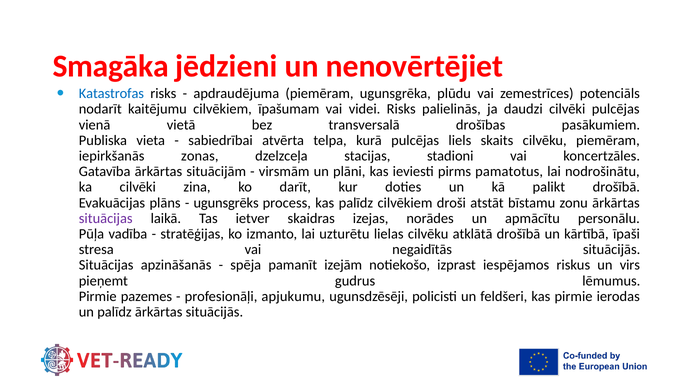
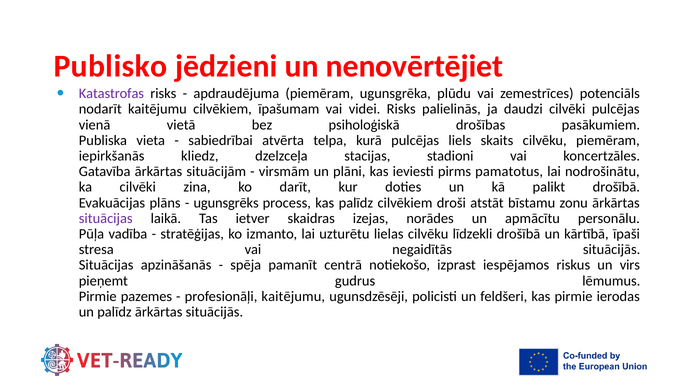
Smagāka: Smagāka -> Publisko
Katastrofas colour: blue -> purple
transversalā: transversalā -> psiholoģiskā
zonas: zonas -> kliedz
atklātā: atklātā -> līdzekli
izejām: izejām -> centrā
profesionāļi apjukumu: apjukumu -> kaitējumu
